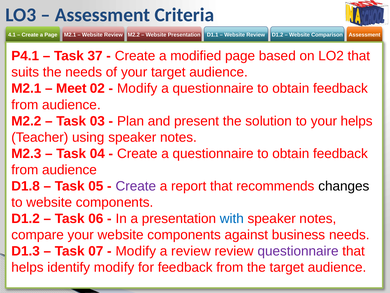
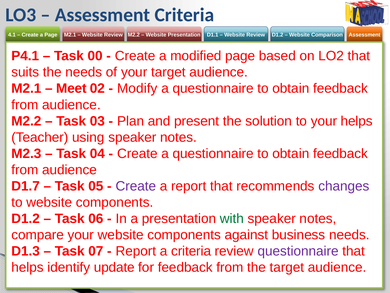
37: 37 -> 00
D1.8: D1.8 -> D1.7
changes colour: black -> purple
with colour: blue -> green
Modify at (136, 251): Modify -> Report
a review: review -> criteria
identify modify: modify -> update
